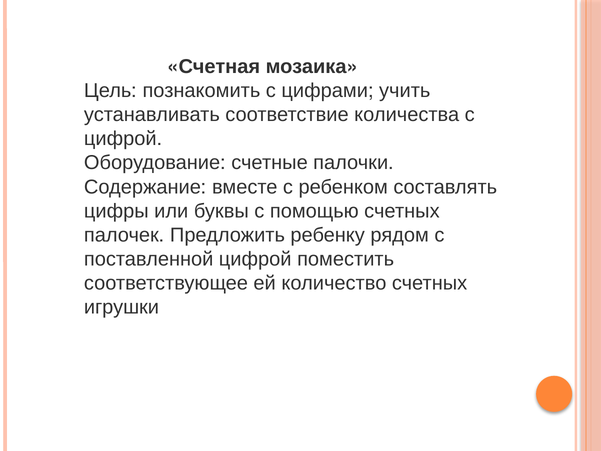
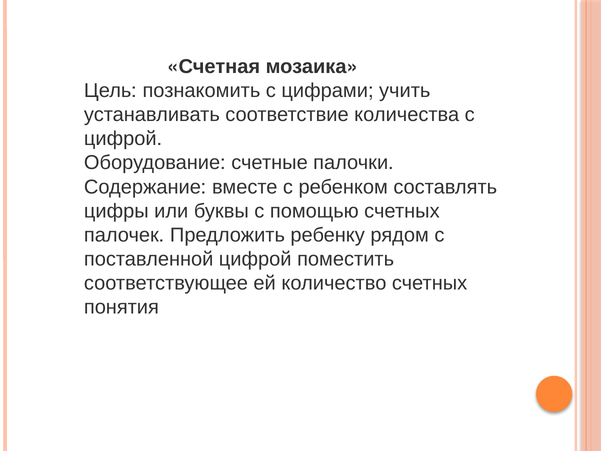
игрушки: игрушки -> понятия
